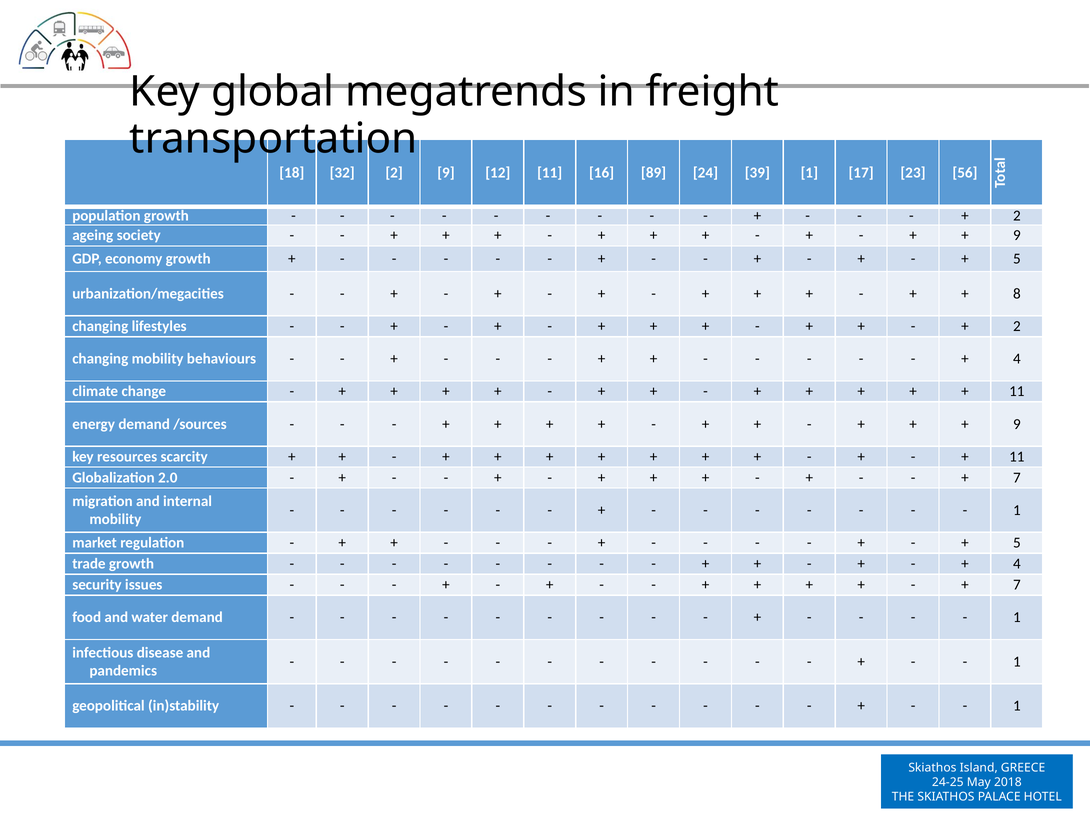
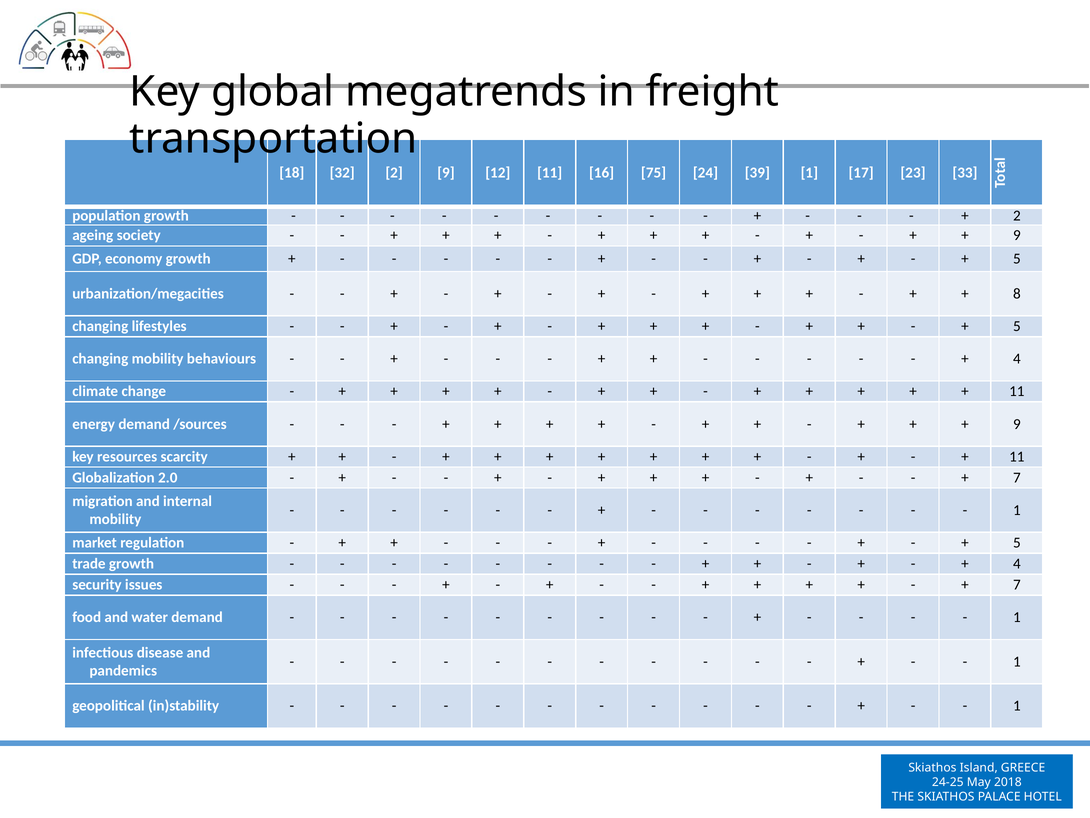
89: 89 -> 75
56: 56 -> 33
2 at (1017, 326): 2 -> 5
